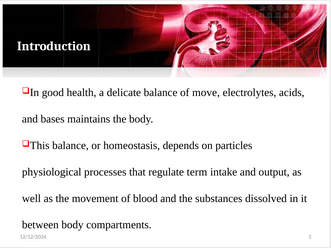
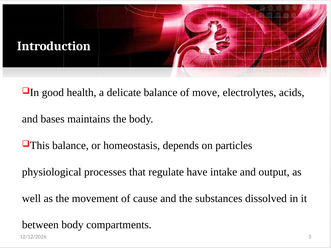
term: term -> have
blood: blood -> cause
